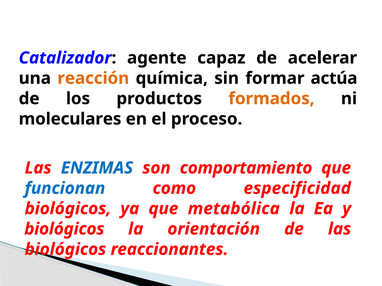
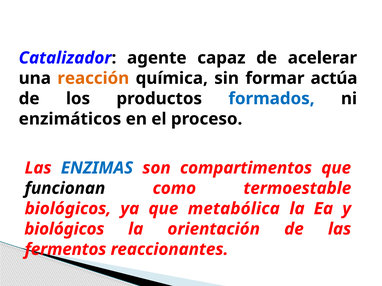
formados colour: orange -> blue
moleculares: moleculares -> enzimáticos
comportamiento: comportamiento -> compartimentos
funcionan colour: blue -> black
especificidad: especificidad -> termoestable
biológicos at (65, 250): biológicos -> fermentos
